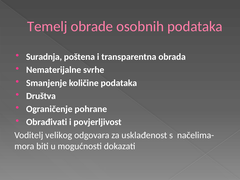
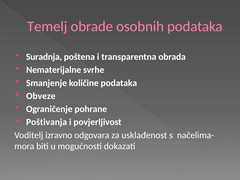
Društva: Društva -> Obveze
Obrađivati: Obrađivati -> Poštivanja
velikog: velikog -> izravno
